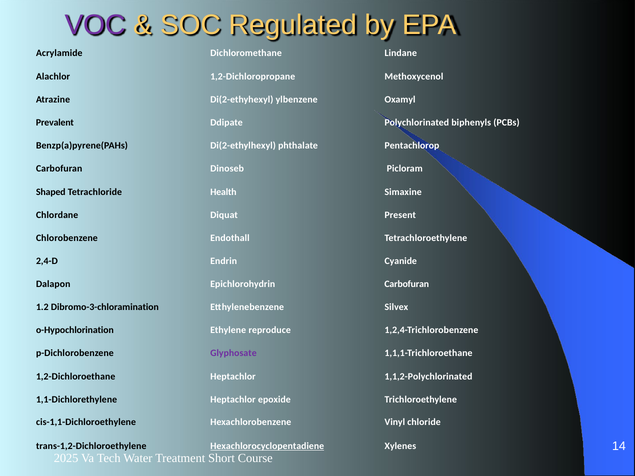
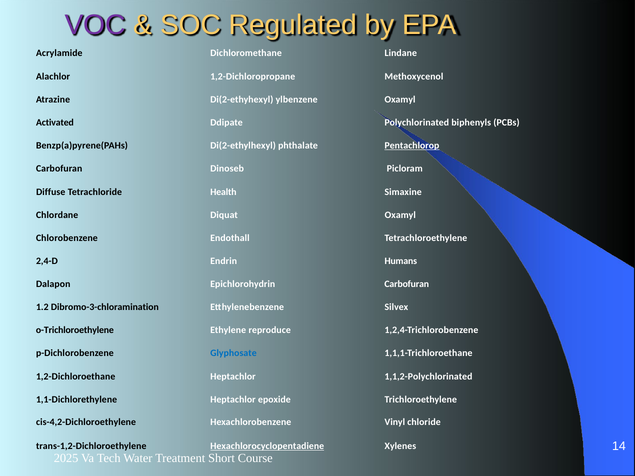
Prevalent: Prevalent -> Activated
Pentachlorop underline: none -> present
Shaped: Shaped -> Diffuse
Diquat Present: Present -> Oxamyl
Cyanide: Cyanide -> Humans
o-Hypochlorination: o-Hypochlorination -> o-Trichloroethylene
Glyphosate colour: purple -> blue
cis-1,1-Dichloroethylene: cis-1,1-Dichloroethylene -> cis-4,2-Dichloroethylene
